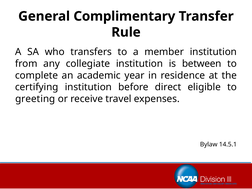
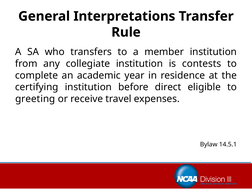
Complimentary: Complimentary -> Interpretations
between: between -> contests
